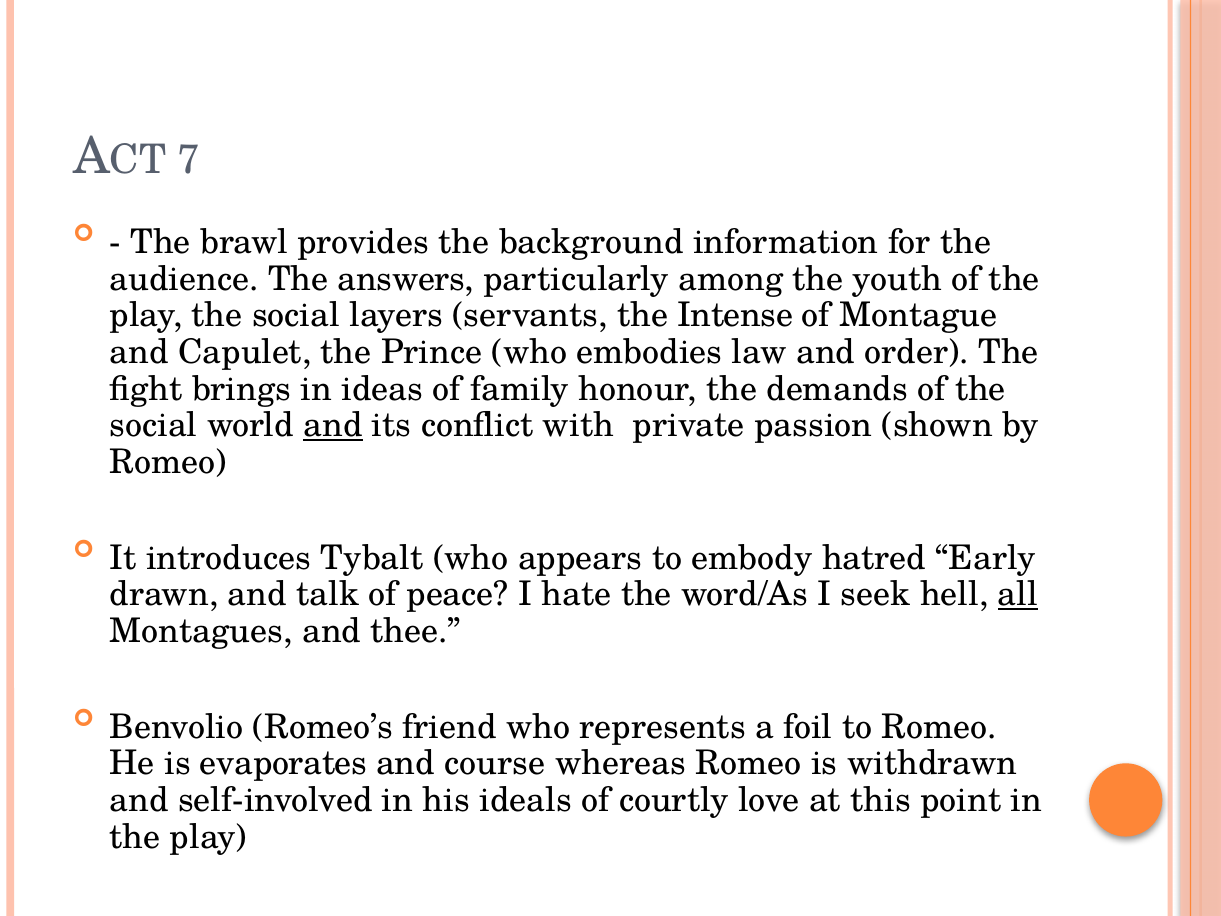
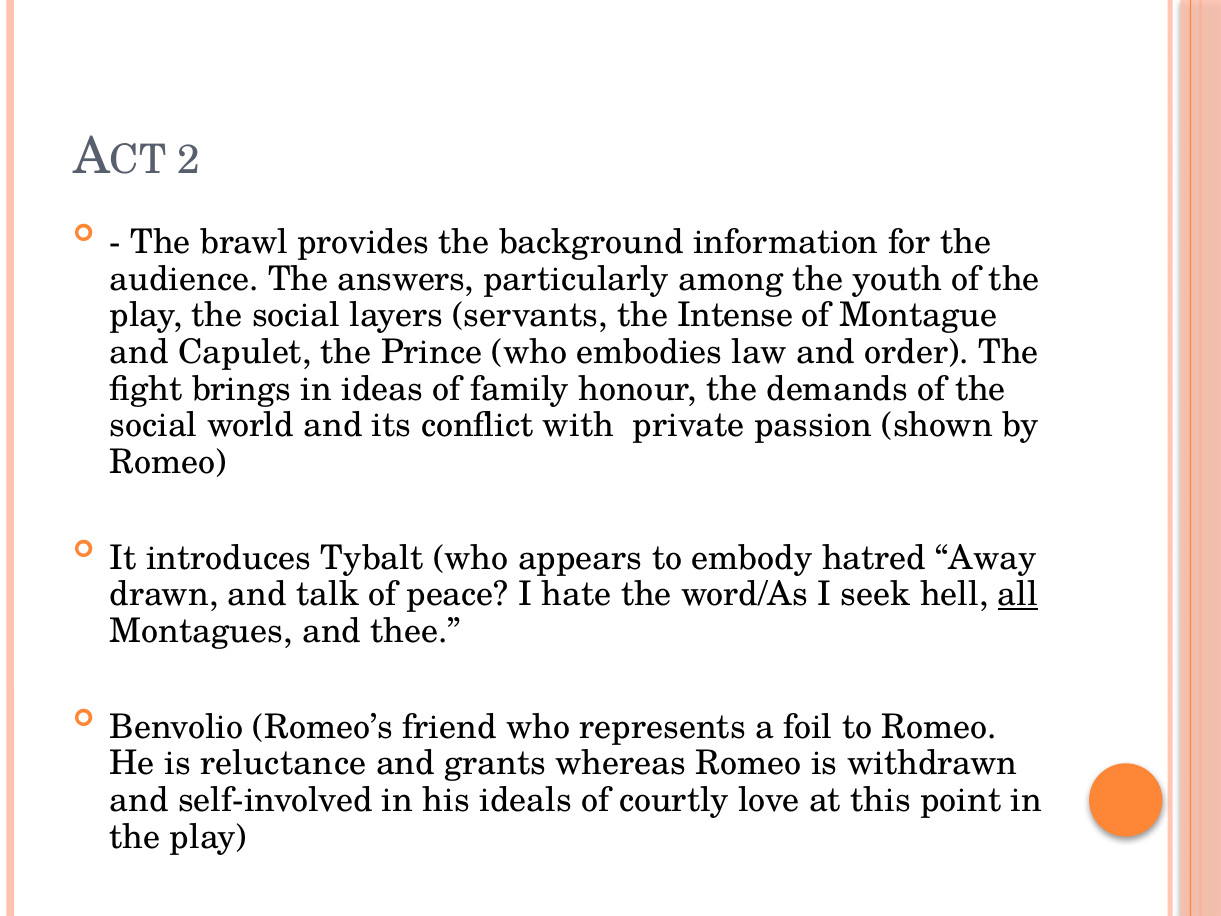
7: 7 -> 2
and at (333, 426) underline: present -> none
Early: Early -> Away
evaporates: evaporates -> reluctance
course: course -> grants
